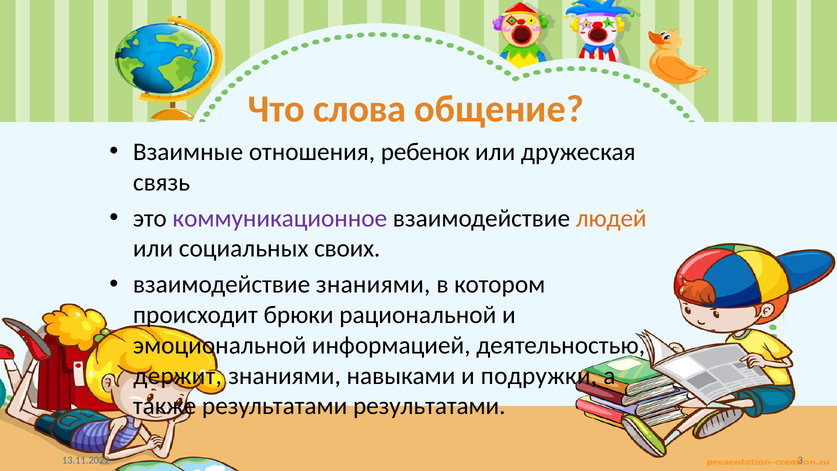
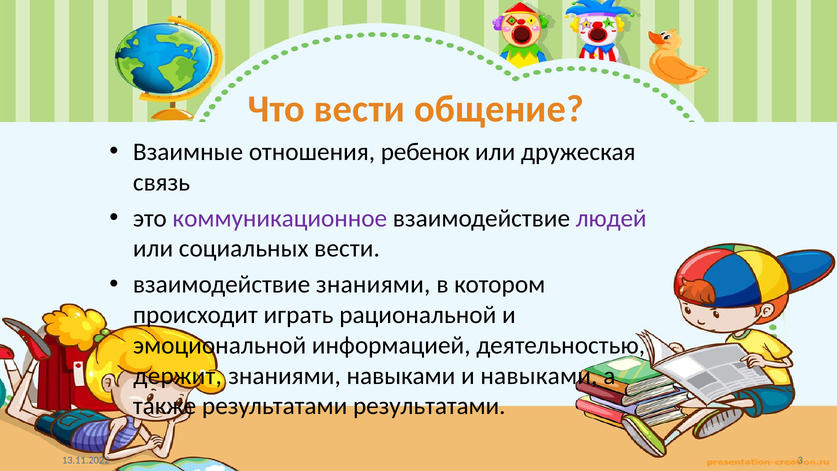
Что слова: слова -> вести
людей colour: orange -> purple
социальных своих: своих -> вести
брюки: брюки -> играть
и подружки: подружки -> навыками
